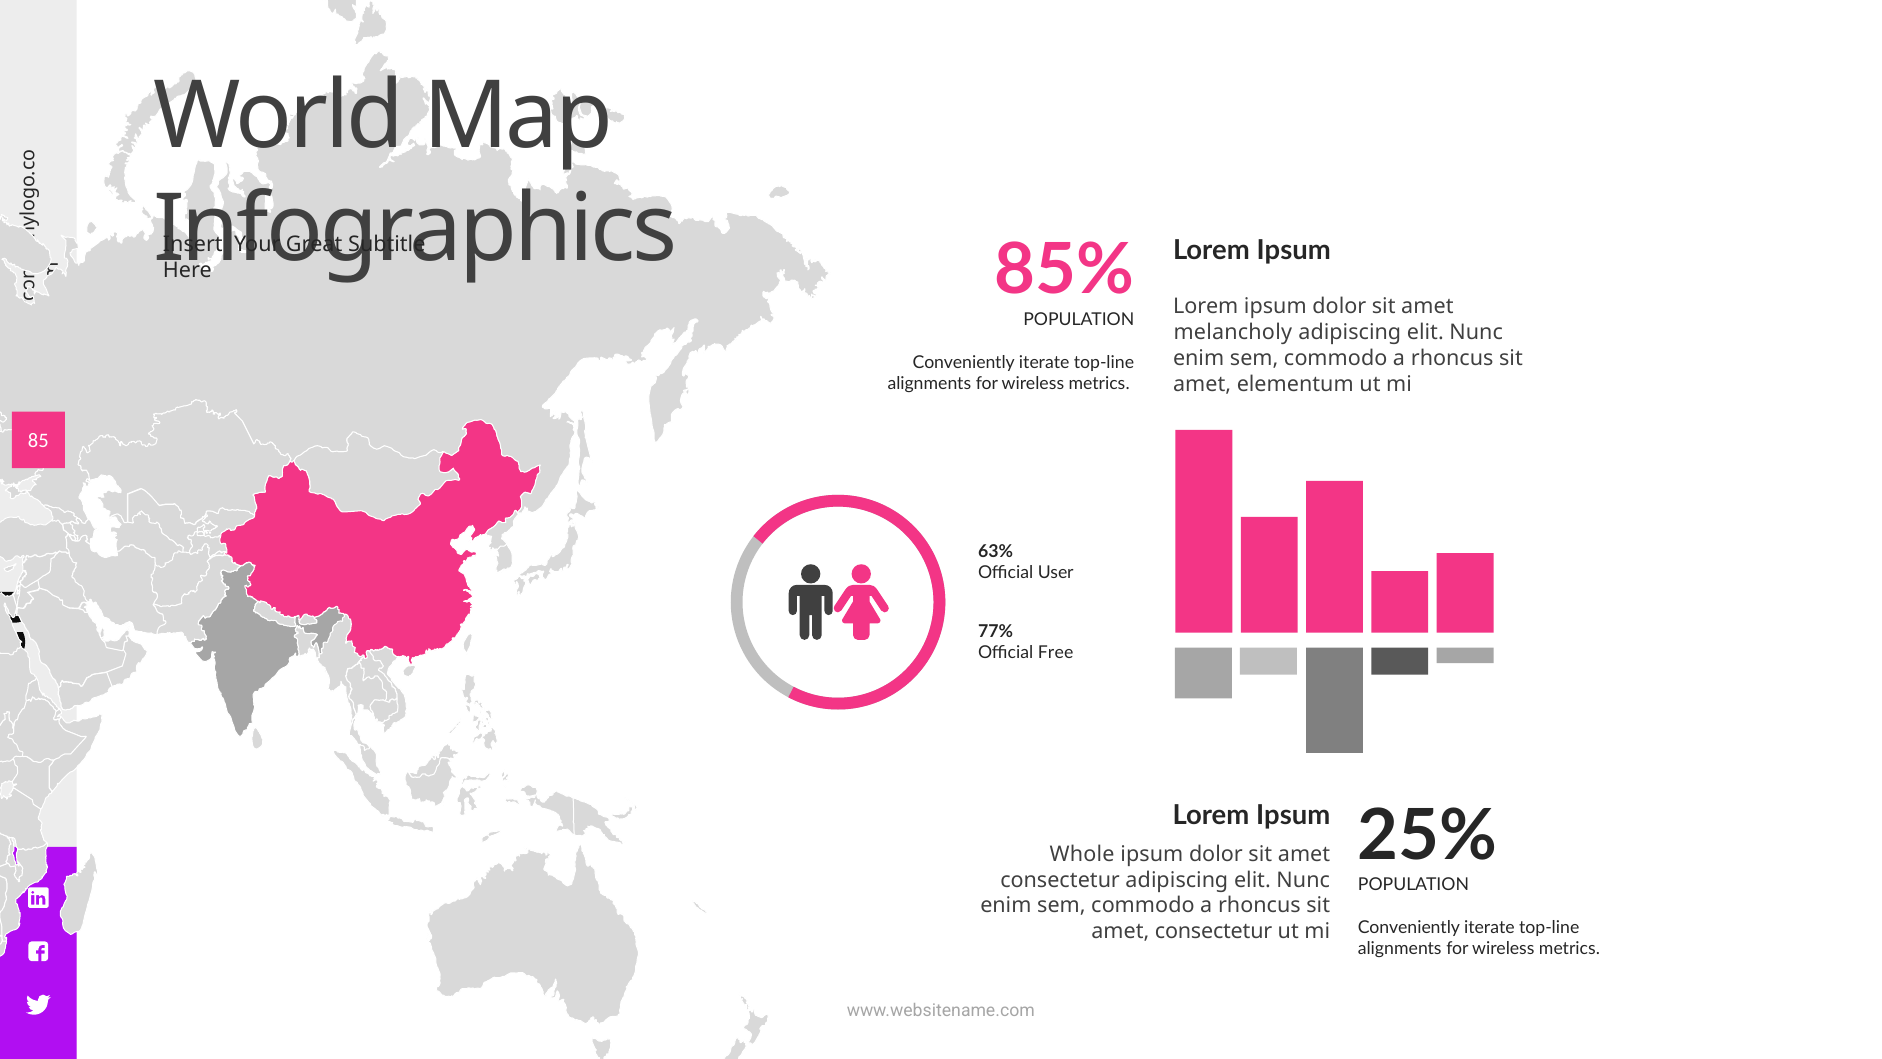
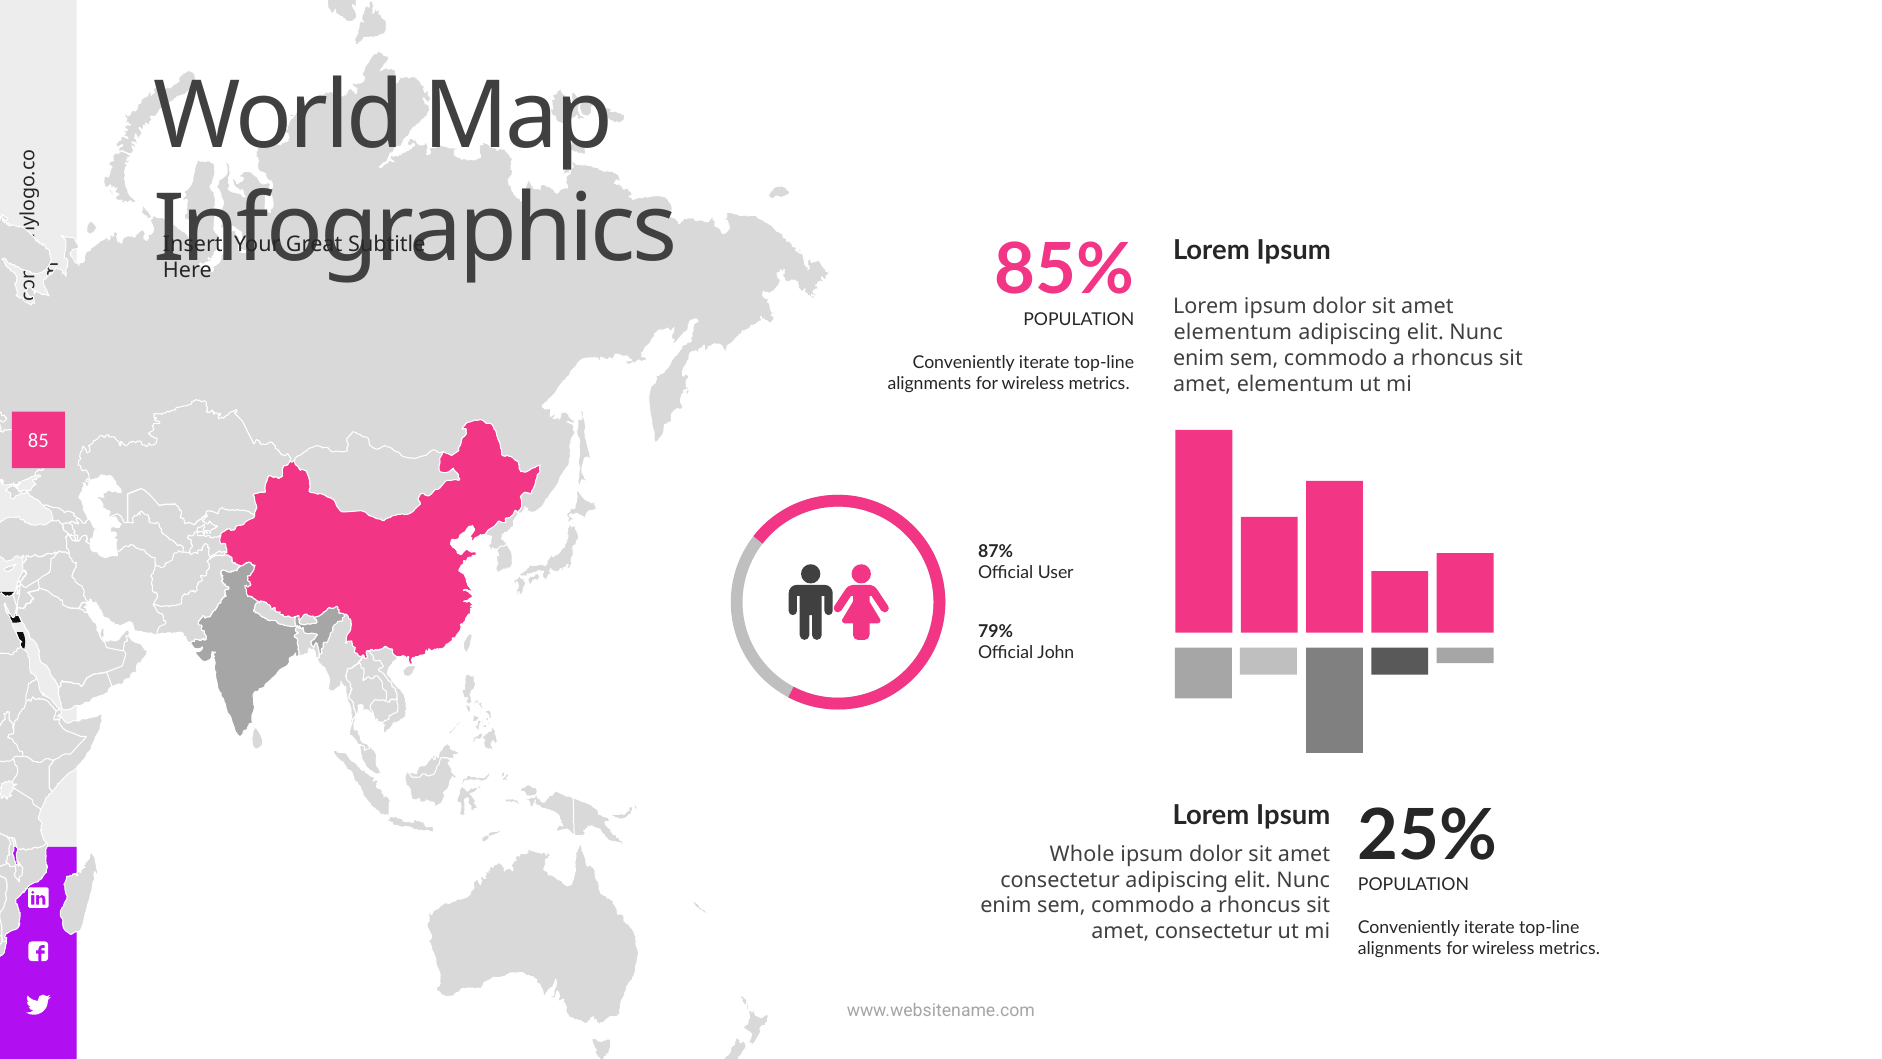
melancholy at (1233, 332): melancholy -> elementum
63%: 63% -> 87%
77%: 77% -> 79%
Free: Free -> John
